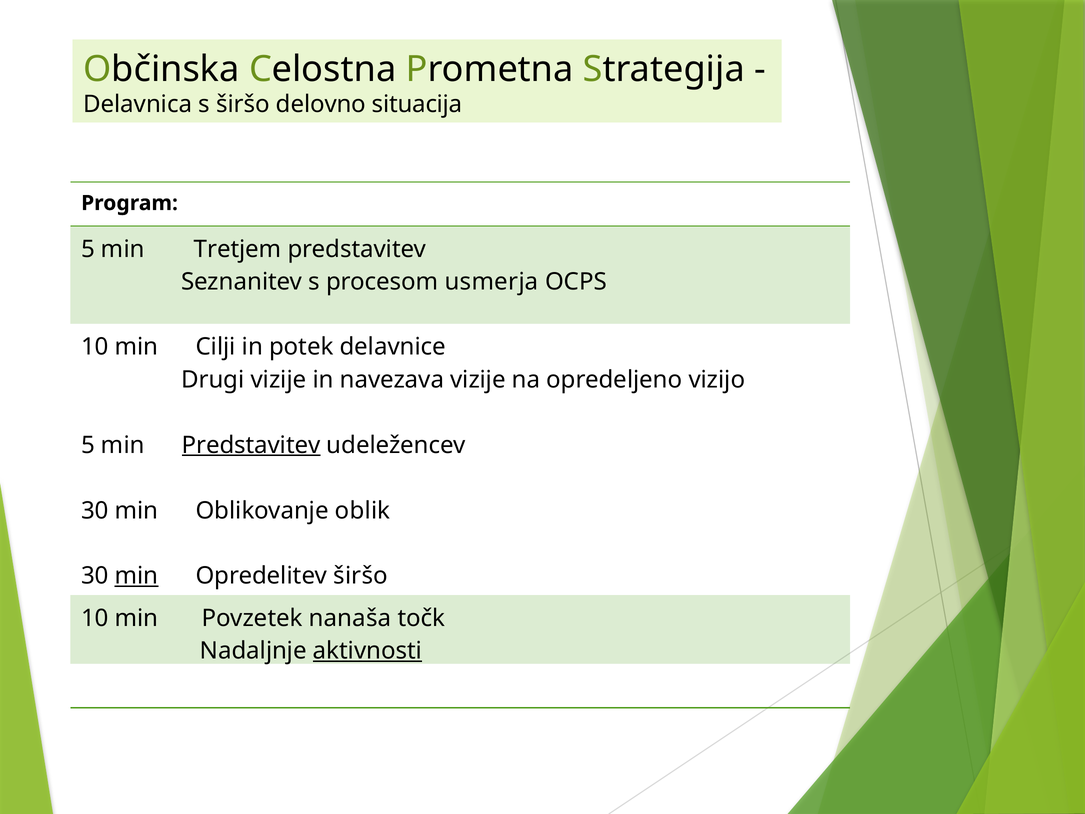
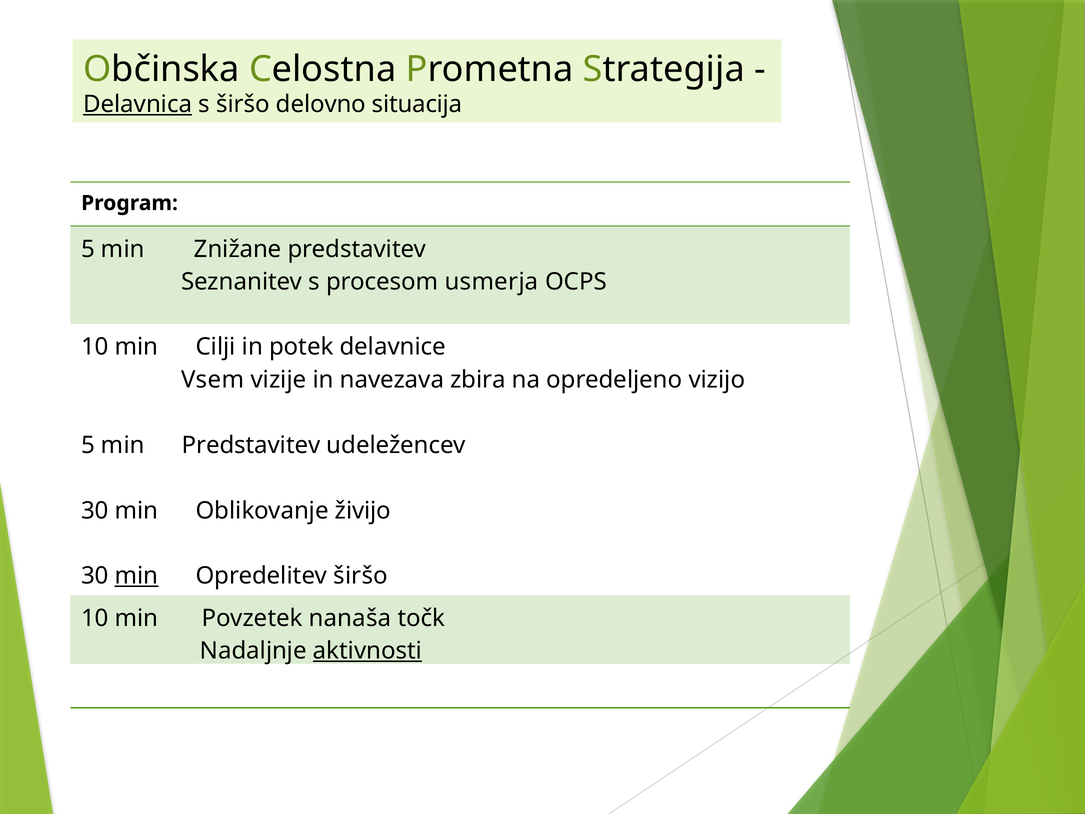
Delavnica underline: none -> present
Tretjem: Tretjem -> Znižane
Drugi: Drugi -> Vsem
navezava vizije: vizije -> zbira
Predstavitev at (251, 445) underline: present -> none
oblik: oblik -> živijo
